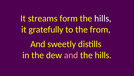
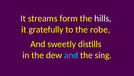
from: from -> robe
and at (71, 55) colour: pink -> light blue
hills at (103, 55): hills -> sing
